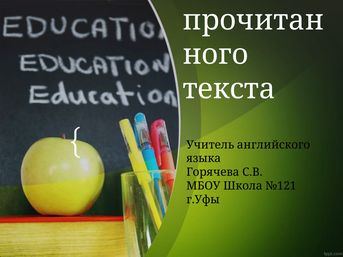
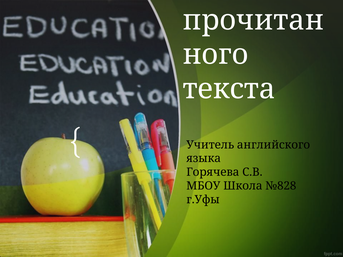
№121: №121 -> №828
